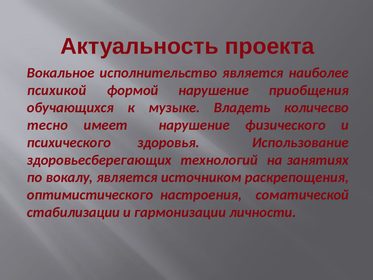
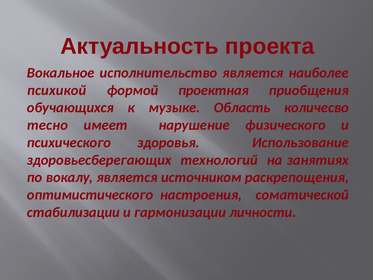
формой нарушение: нарушение -> проектная
Владеть: Владеть -> Область
